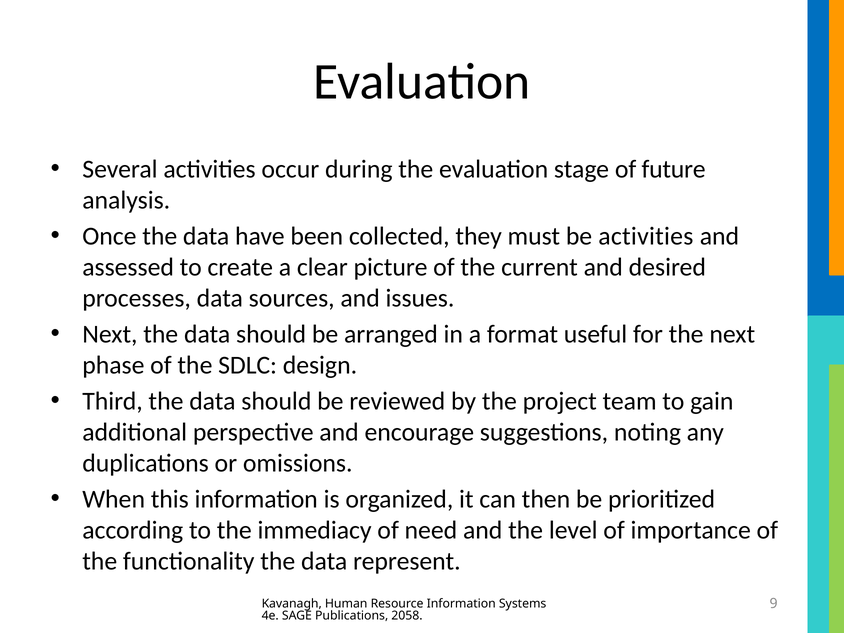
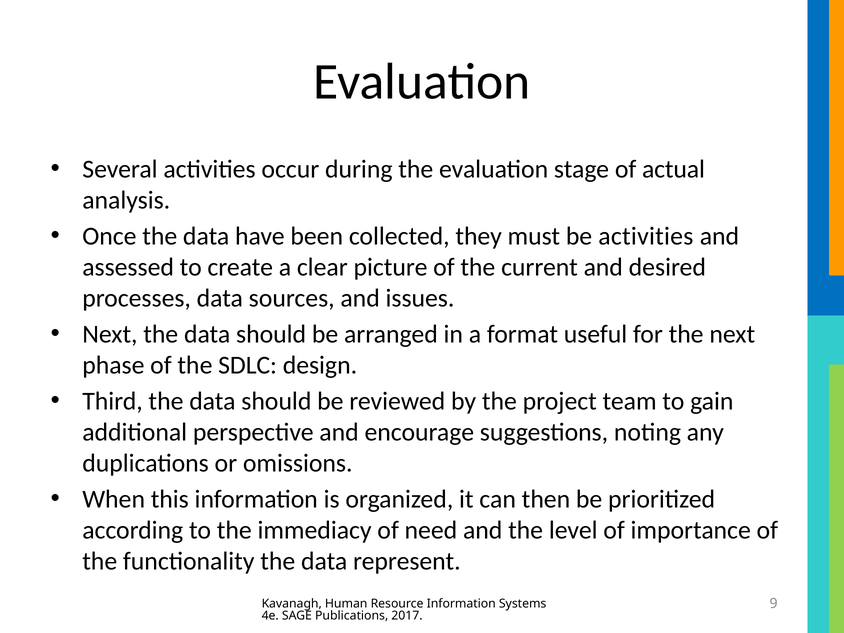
future: future -> actual
2058: 2058 -> 2017
